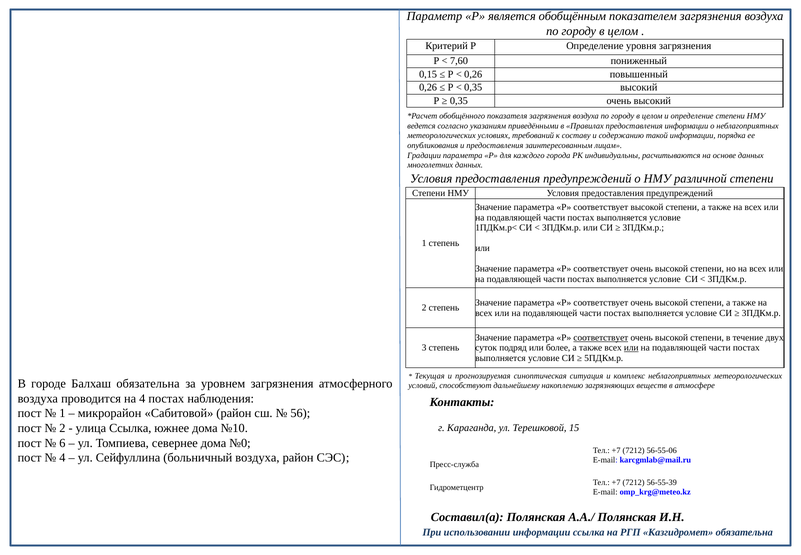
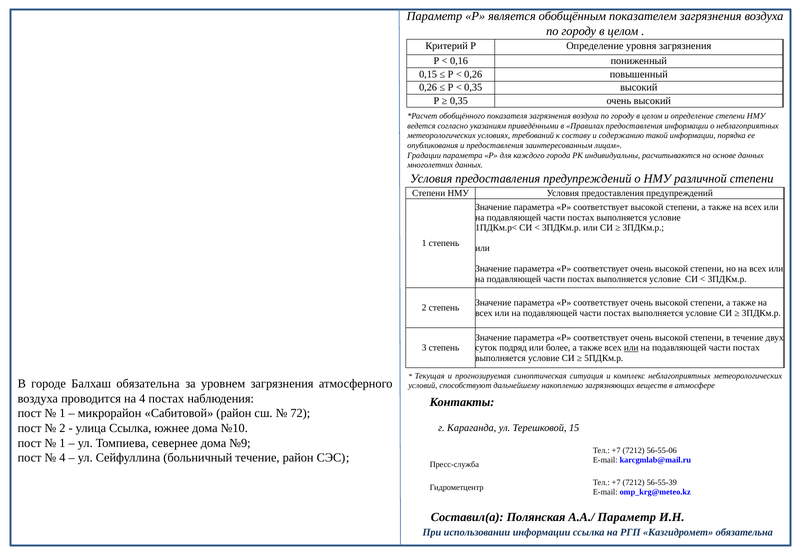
7,60: 7,60 -> 0,16
соответствует at (601, 337) underline: present -> none
56: 56 -> 72
6 at (62, 443): 6 -> 1
№0: №0 -> №9
больничный воздуха: воздуха -> течение
А.А./ Полянская: Полянская -> Параметр
